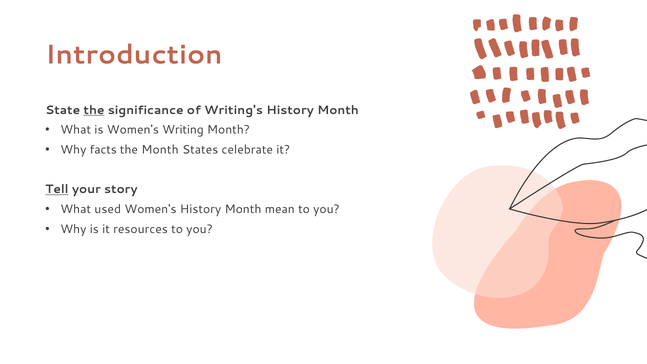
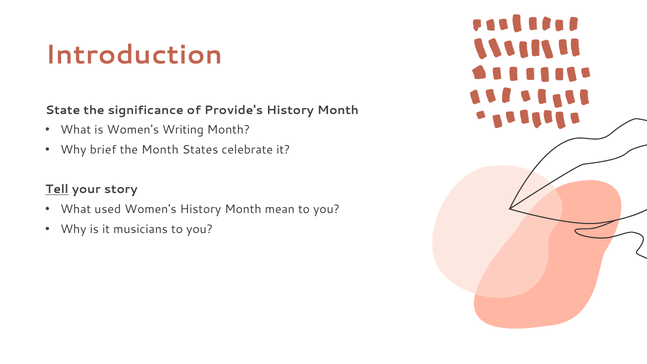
the at (94, 110) underline: present -> none
Writing's: Writing's -> Provide's
facts: facts -> brief
resources: resources -> musicians
